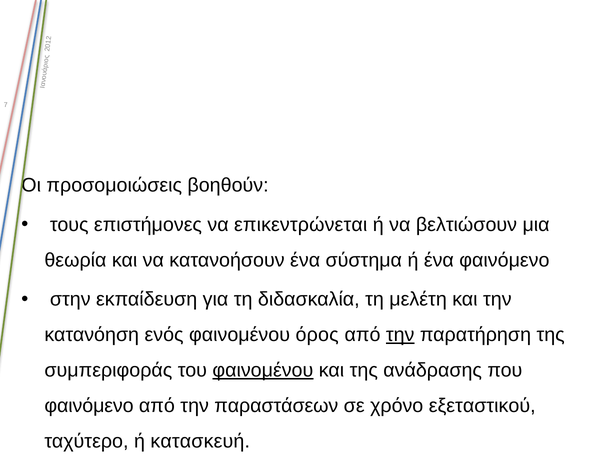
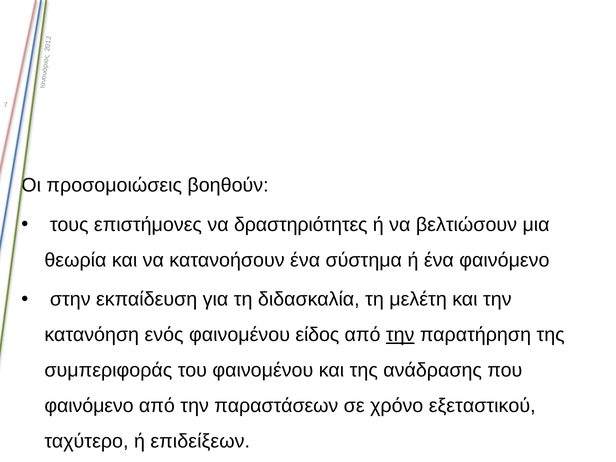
επικεντρώνεται: επικεντρώνεται -> δραστηριότητες
όρος: όρος -> είδος
φαινομένου at (263, 370) underline: present -> none
κατασκευή: κατασκευή -> επιδείξεων
